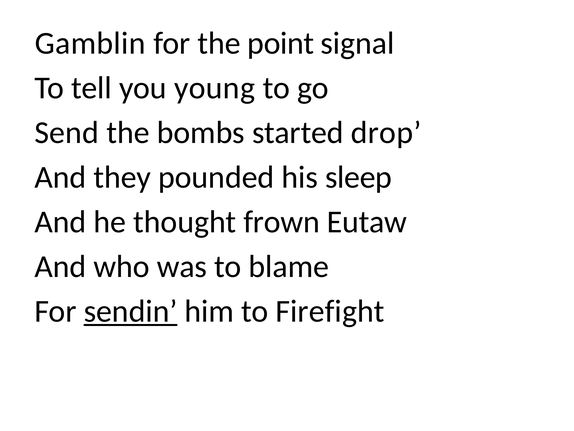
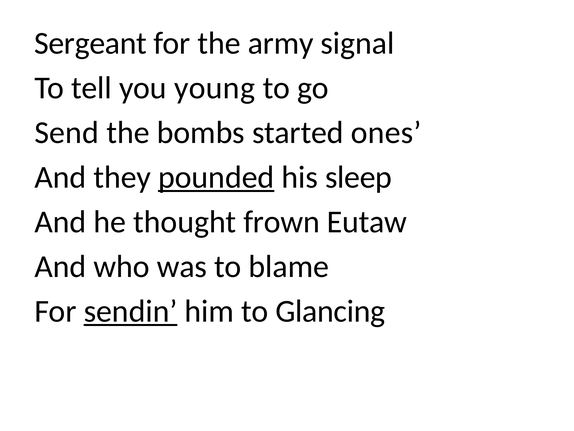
Gamblin: Gamblin -> Sergeant
point: point -> army
drop: drop -> ones
pounded underline: none -> present
Firefight: Firefight -> Glancing
